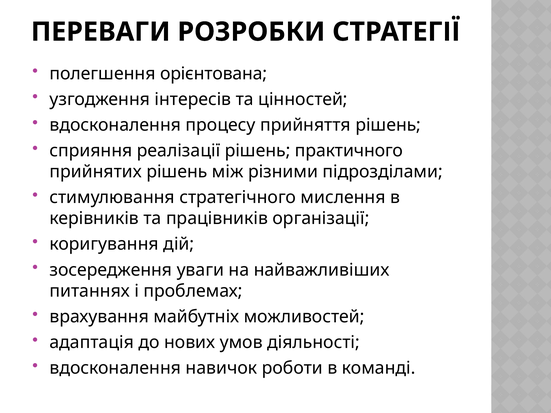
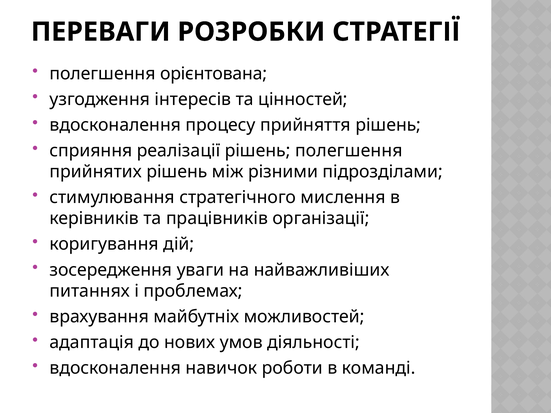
рішень практичного: практичного -> полегшення
